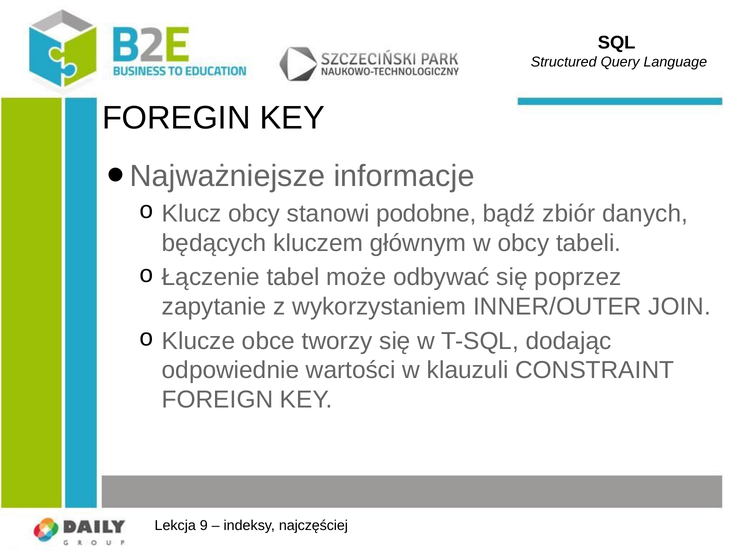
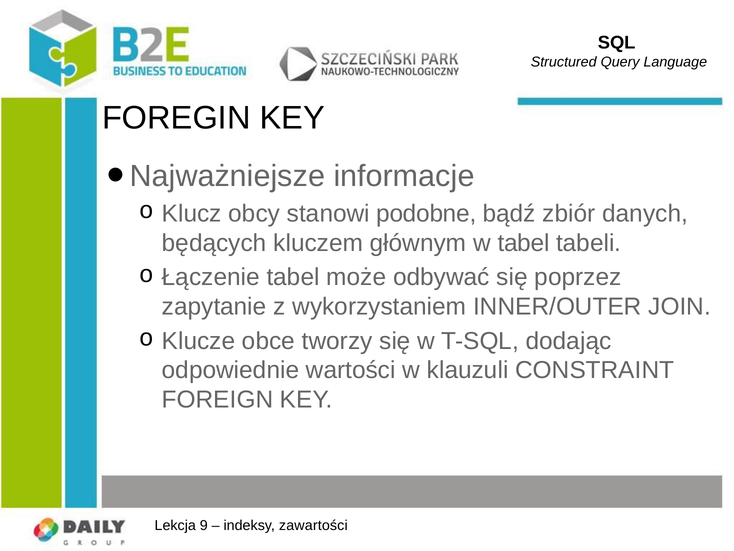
w obcy: obcy -> tabel
najczęściej: najczęściej -> zawartości
